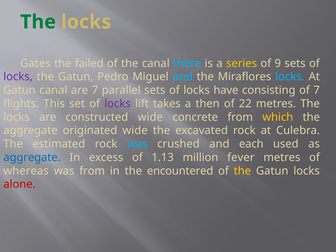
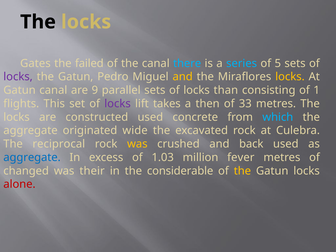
The at (38, 22) colour: green -> black
series colour: yellow -> light blue
9: 9 -> 5
and at (183, 77) colour: light blue -> yellow
locks at (290, 77) colour: light blue -> yellow
are 7: 7 -> 9
have: have -> than
of 7: 7 -> 1
22: 22 -> 33
constructed wide: wide -> used
which colour: yellow -> light blue
estimated: estimated -> reciprocal
was at (137, 144) colour: light blue -> yellow
each: each -> back
1.13: 1.13 -> 1.03
whereas: whereas -> changed
was from: from -> their
encountered: encountered -> considerable
